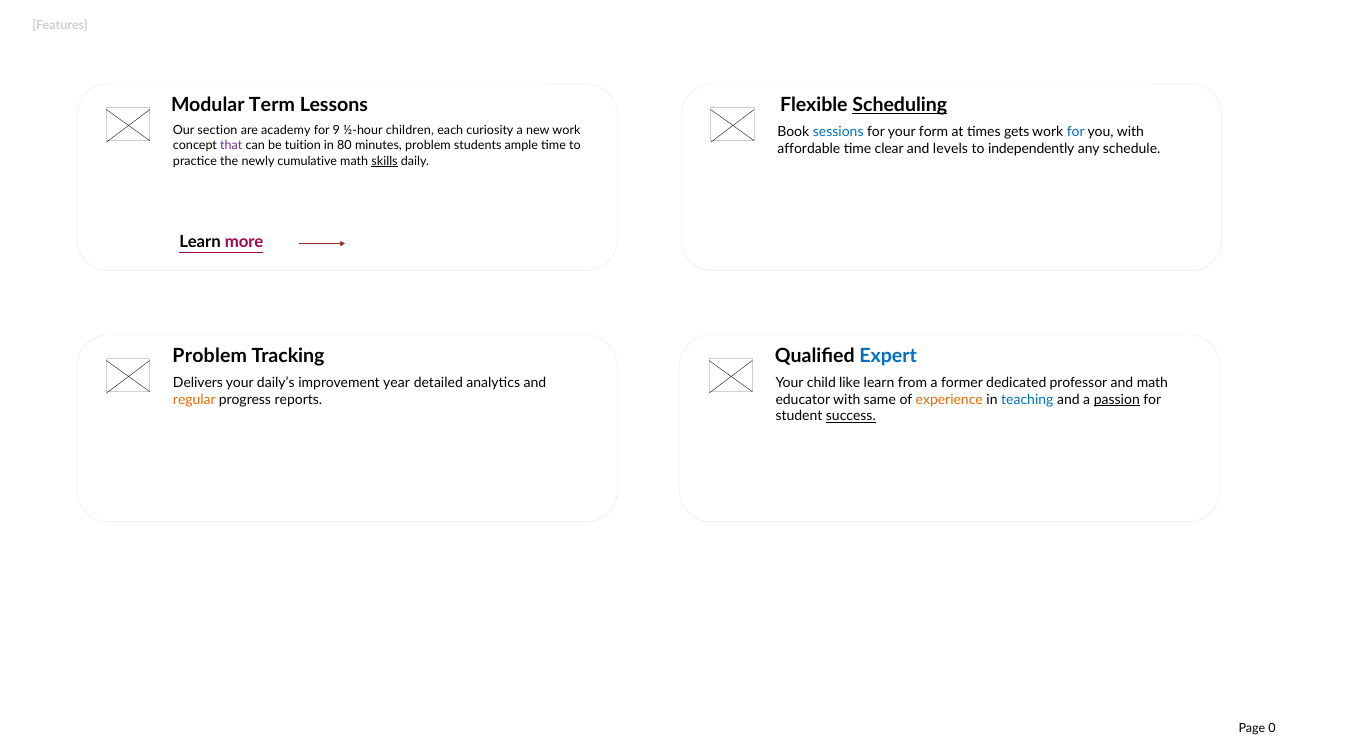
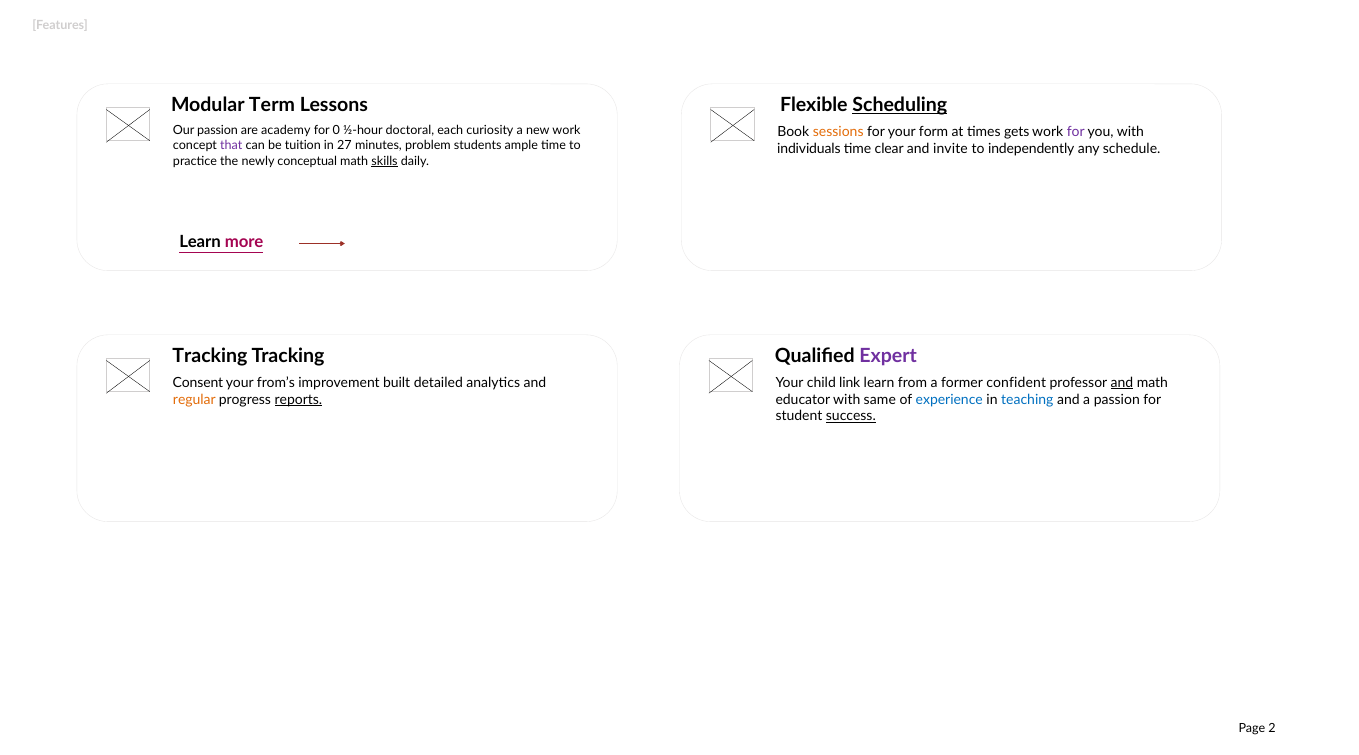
Our section: section -> passion
9: 9 -> 0
children: children -> doctoral
sessions colour: blue -> orange
for at (1076, 132) colour: blue -> purple
80: 80 -> 27
affordable: affordable -> individuals
levels: levels -> invite
cumulative: cumulative -> conceptual
Problem at (210, 356): Problem -> Tracking
Expert colour: blue -> purple
Delivers: Delivers -> Consent
daily’s: daily’s -> from’s
year: year -> built
like: like -> link
dedicated: dedicated -> confident
and at (1122, 383) underline: none -> present
reports underline: none -> present
experience colour: orange -> blue
passion at (1117, 399) underline: present -> none
0: 0 -> 2
